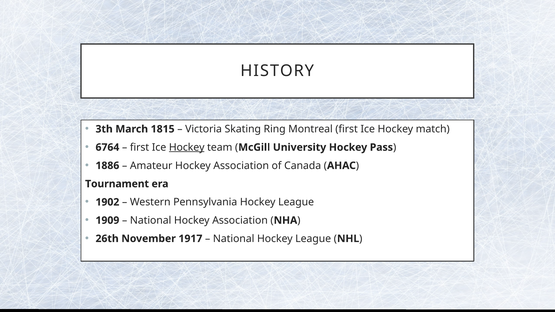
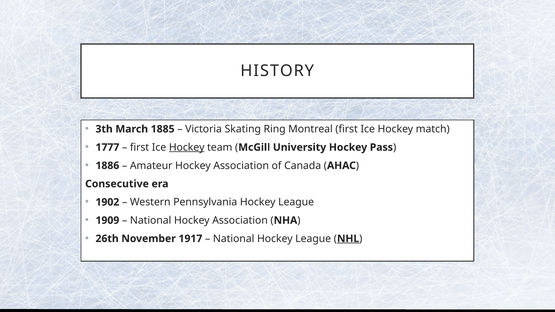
1815: 1815 -> 1885
6764: 6764 -> 1777
Tournament: Tournament -> Consecutive
NHL underline: none -> present
